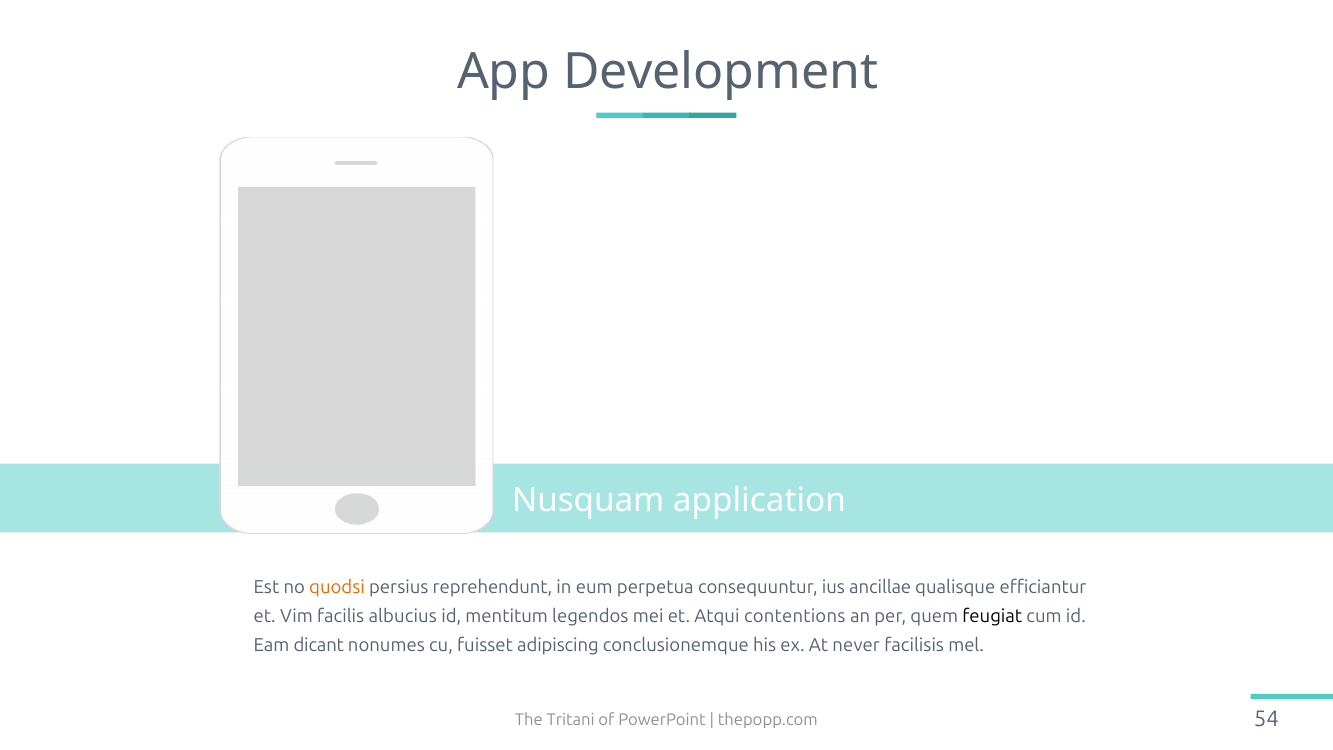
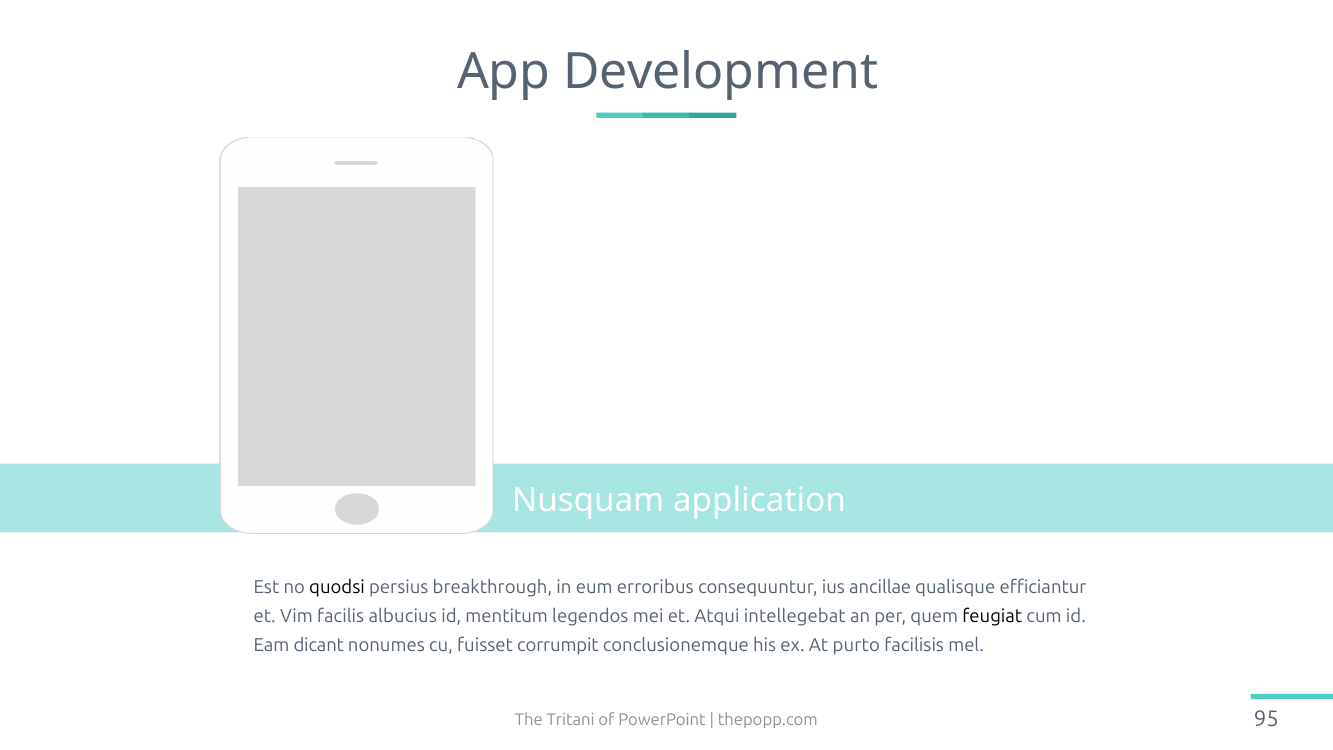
quodsi colour: orange -> black
reprehendunt: reprehendunt -> breakthrough
perpetua: perpetua -> erroribus
contentions: contentions -> intellegebat
adipiscing: adipiscing -> corrumpit
never: never -> purto
54: 54 -> 95
